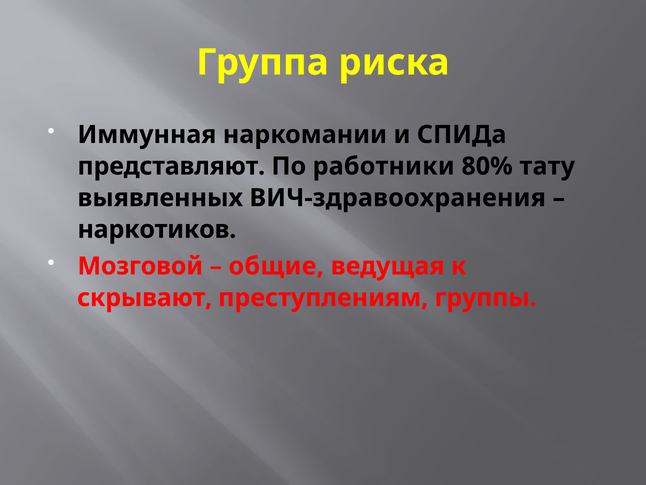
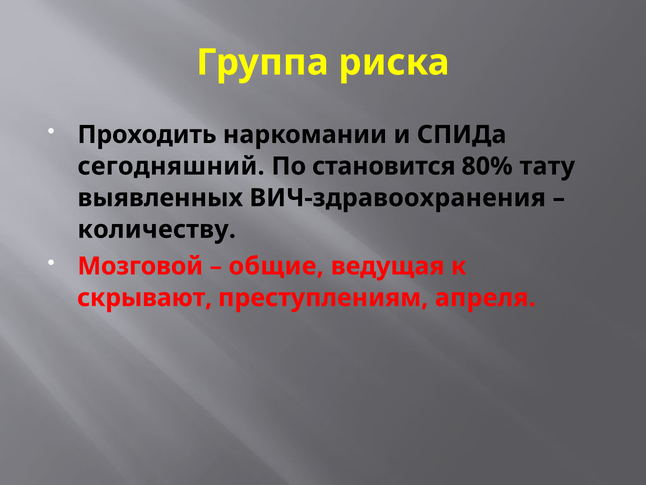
Иммунная: Иммунная -> Проходить
представляют: представляют -> сегодняшний
работники: работники -> становится
наркотиков: наркотиков -> количеству
группы: группы -> апреля
